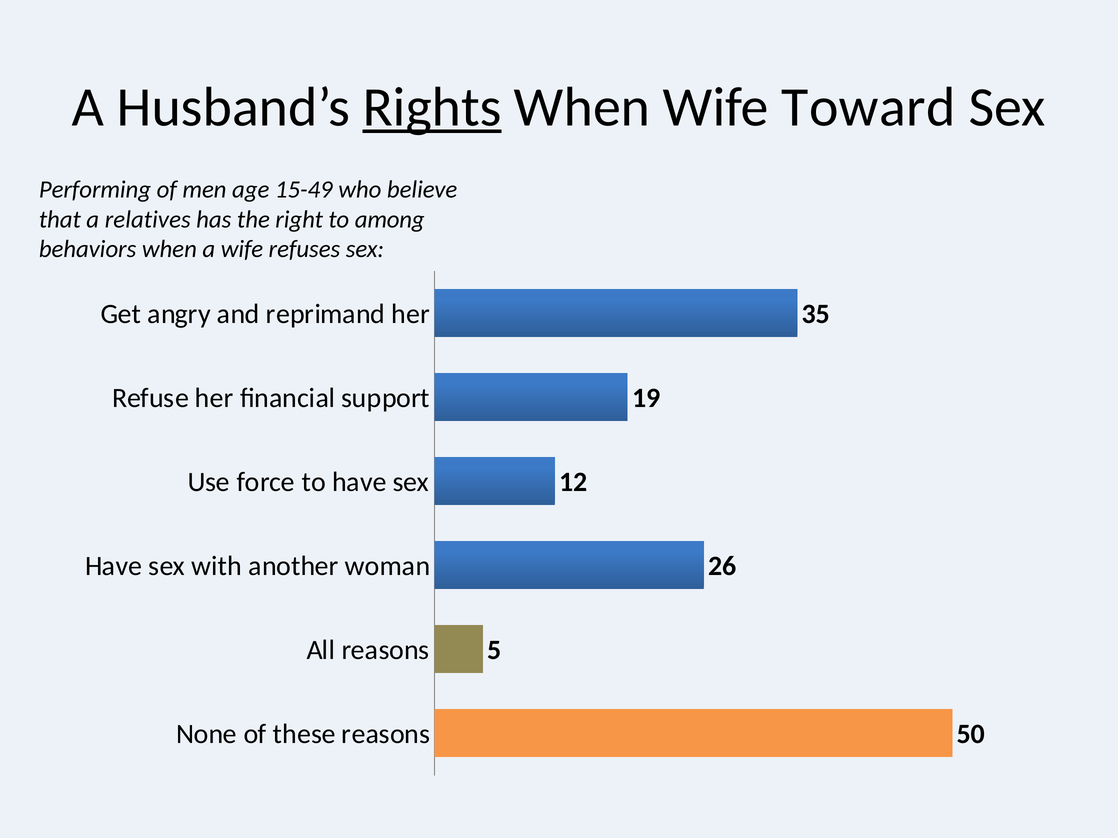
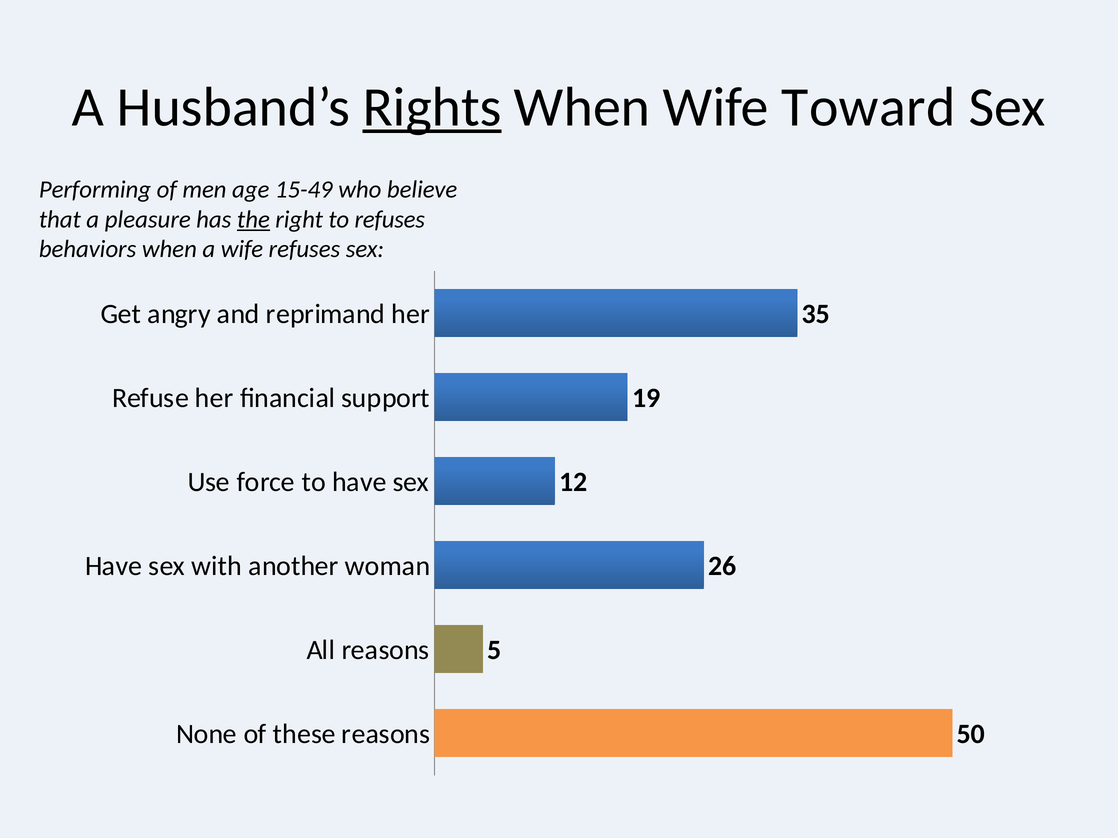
relatives: relatives -> pleasure
the underline: none -> present
to among: among -> refuses
